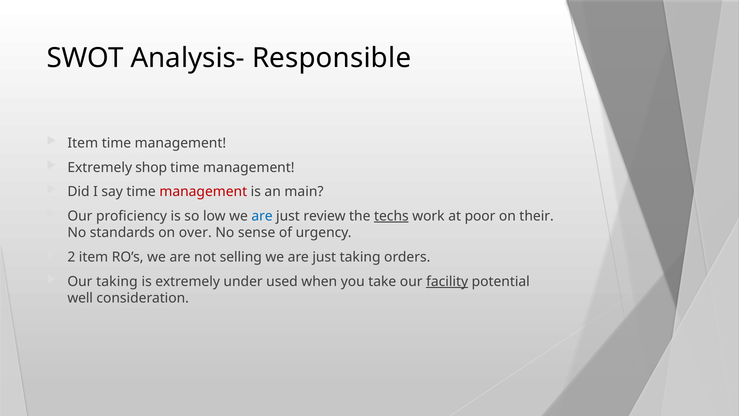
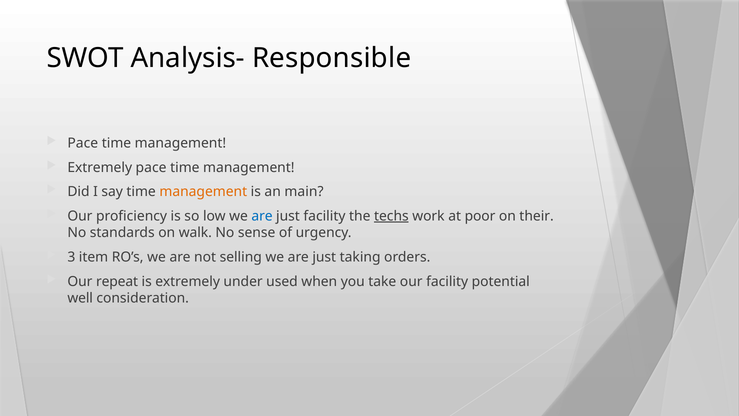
Item at (83, 143): Item -> Pace
Extremely shop: shop -> pace
management at (203, 192) colour: red -> orange
just review: review -> facility
over: over -> walk
2: 2 -> 3
Our taking: taking -> repeat
facility at (447, 281) underline: present -> none
